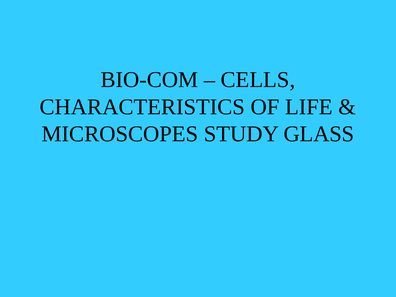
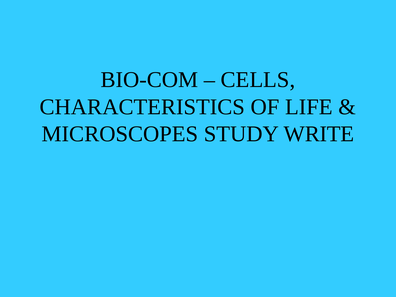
GLASS: GLASS -> WRITE
